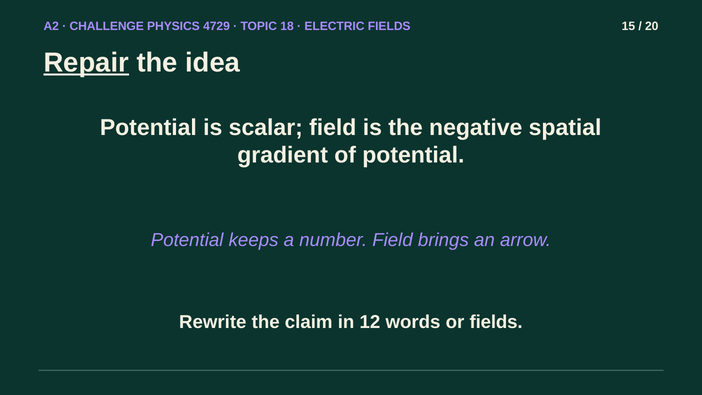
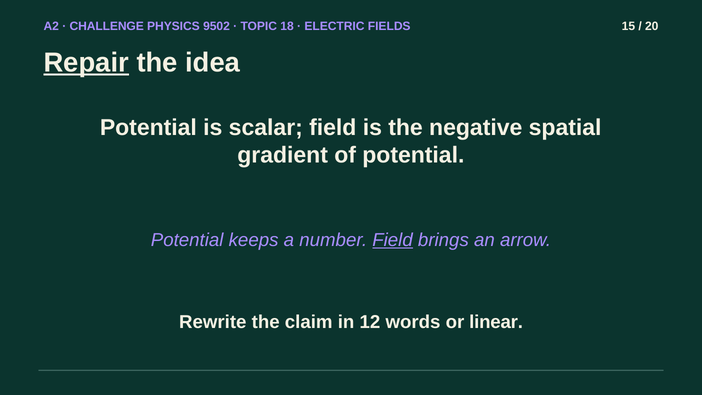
4729: 4729 -> 9502
Field at (393, 240) underline: none -> present
or fields: fields -> linear
